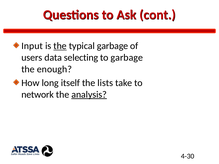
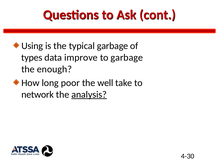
Input: Input -> Using
the at (60, 46) underline: present -> none
users: users -> types
selecting: selecting -> improve
itself: itself -> poor
lists: lists -> well
